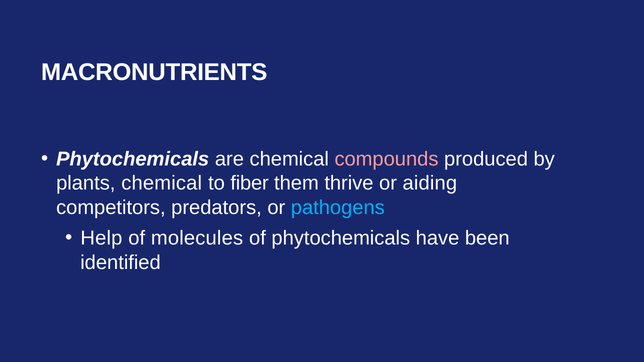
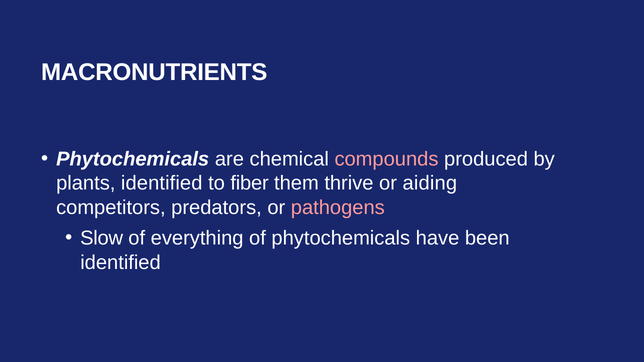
plants chemical: chemical -> identified
pathogens colour: light blue -> pink
Help: Help -> Slow
molecules: molecules -> everything
